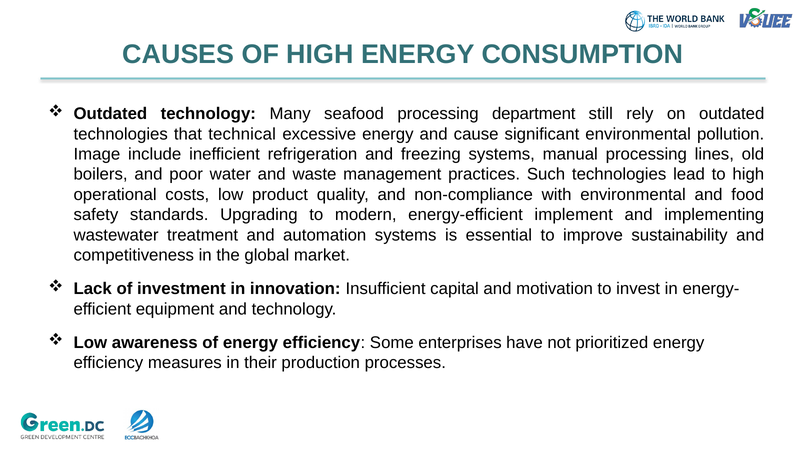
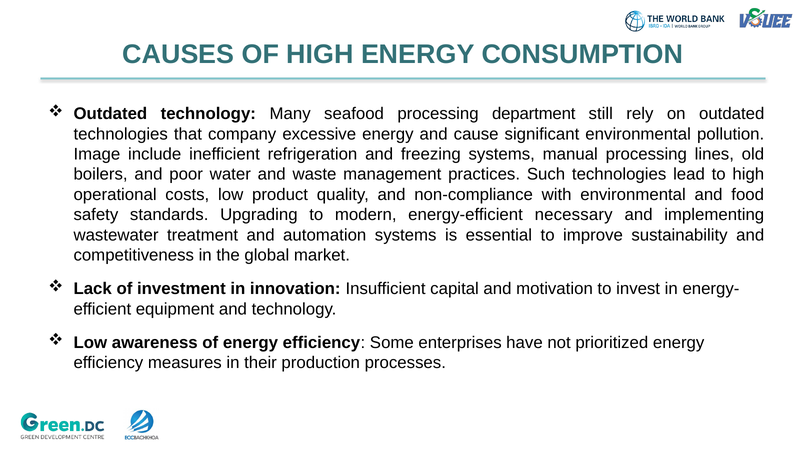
technical: technical -> company
implement: implement -> necessary
